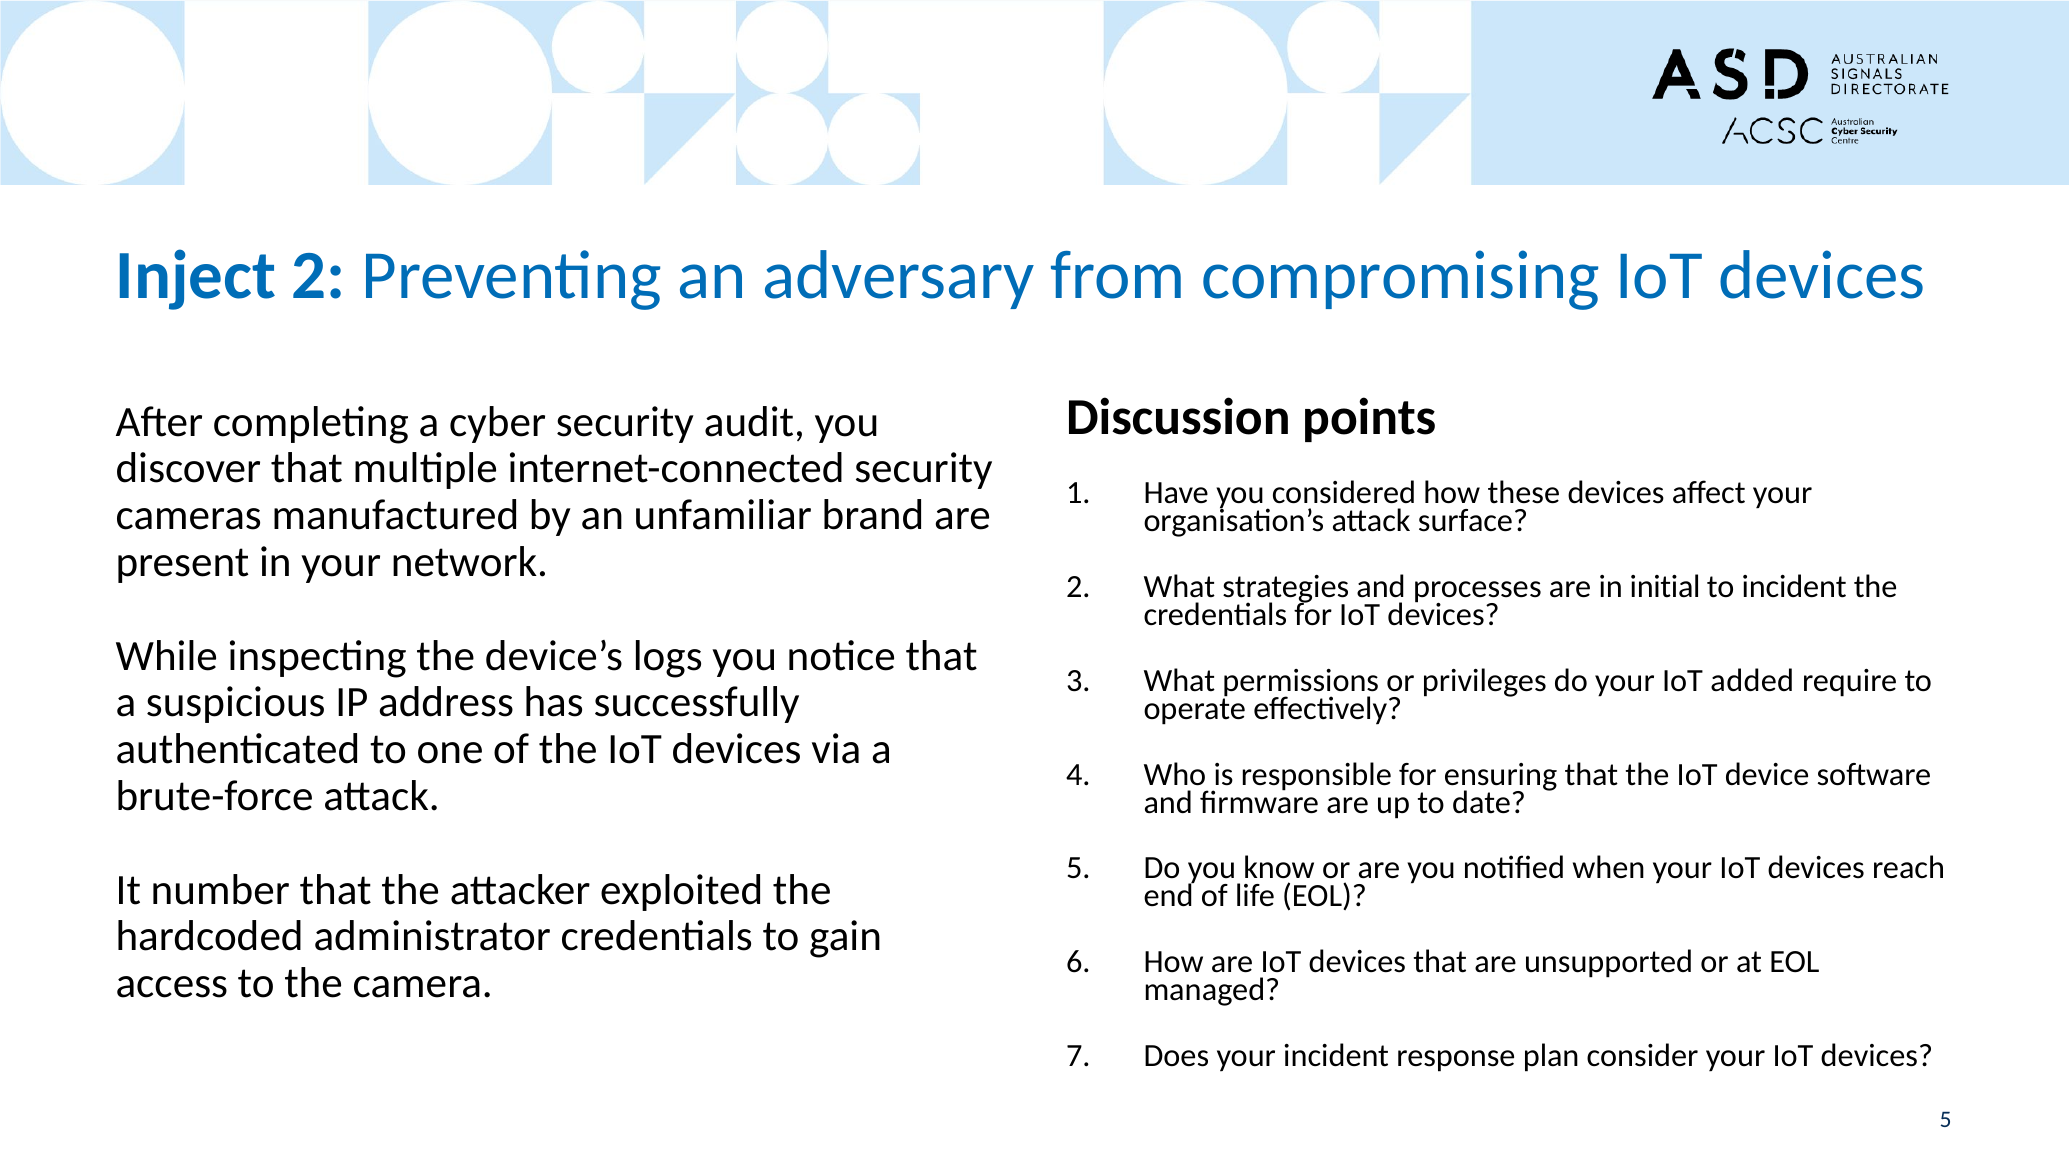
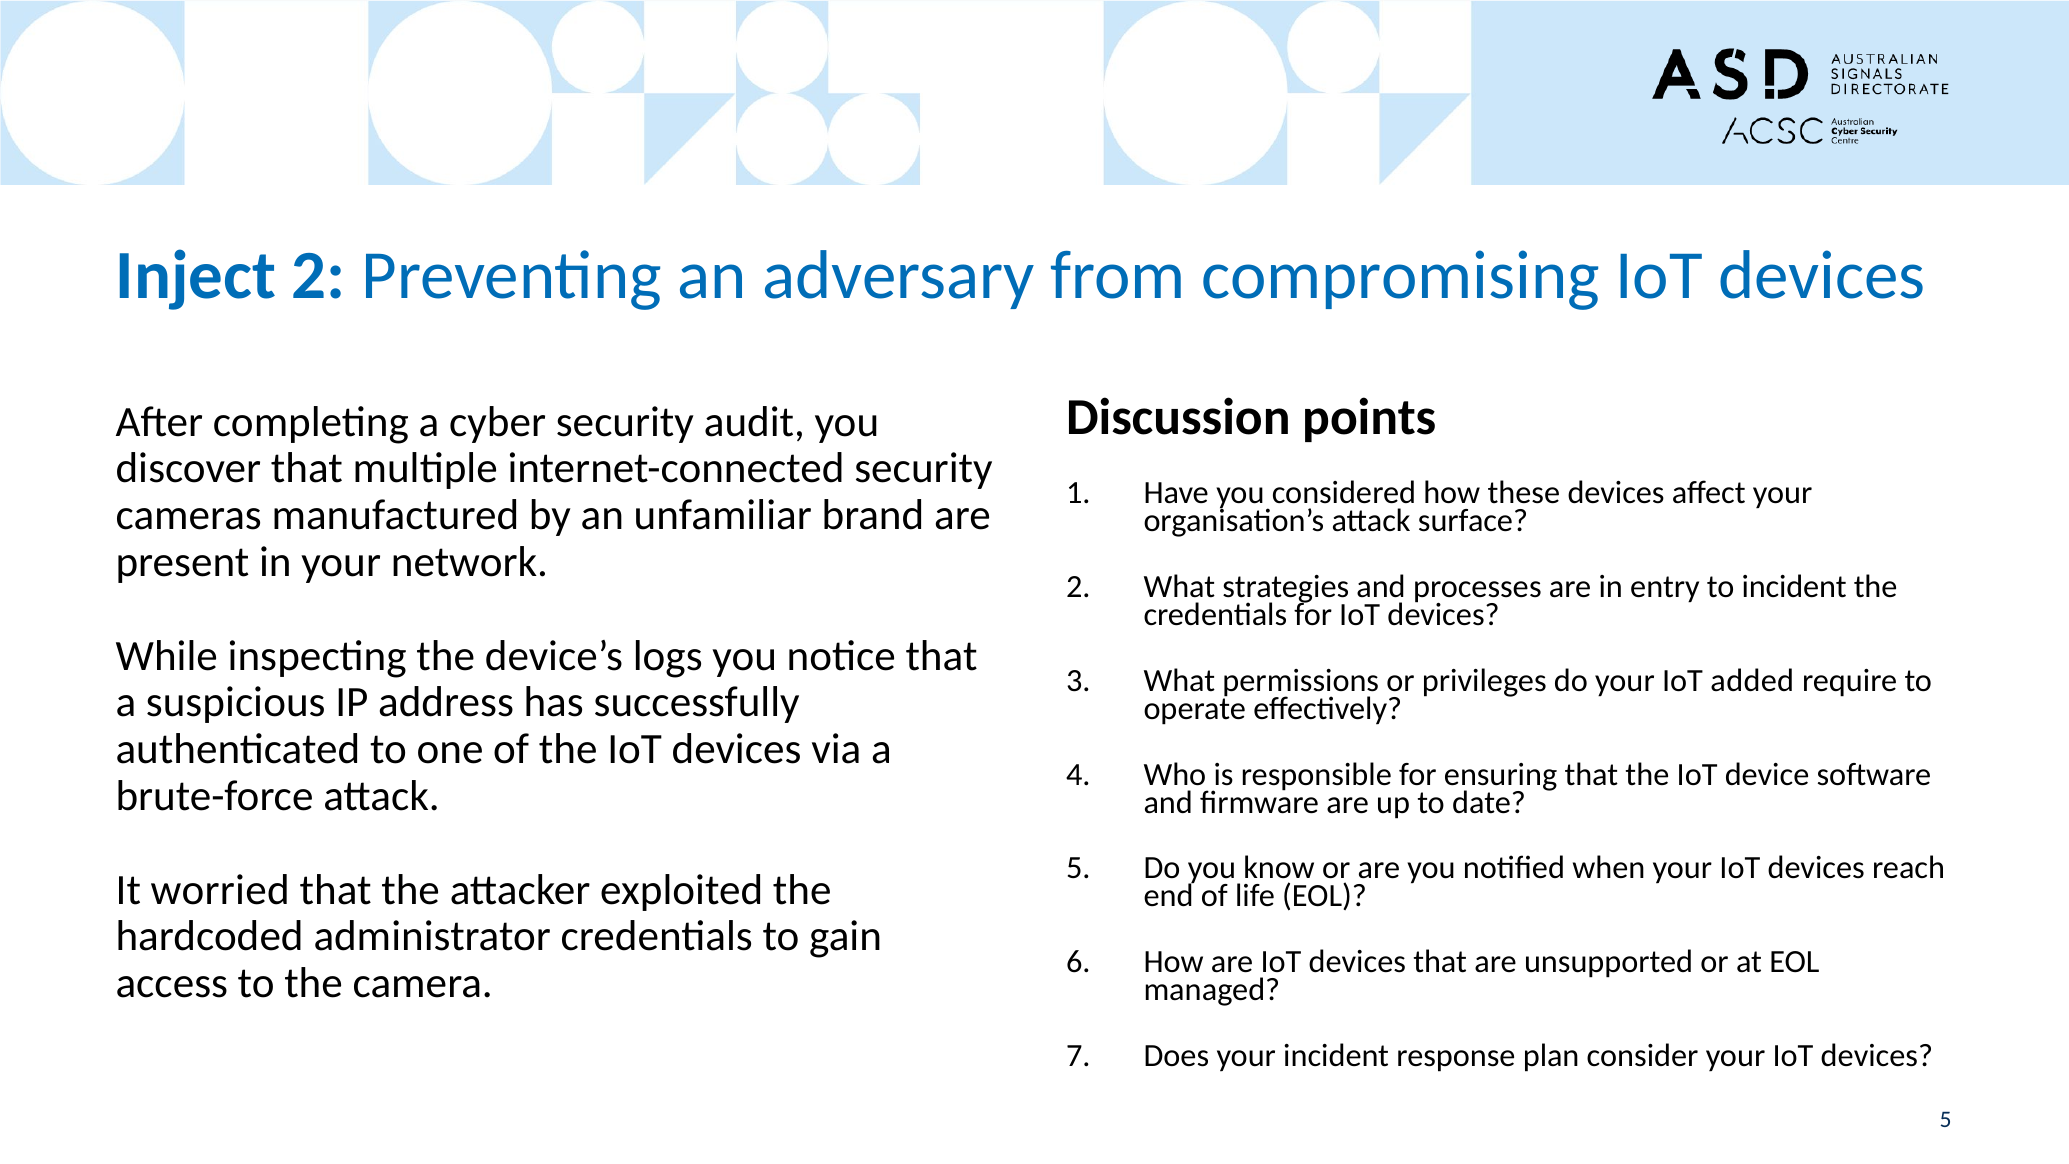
initial: initial -> entry
number: number -> worried
